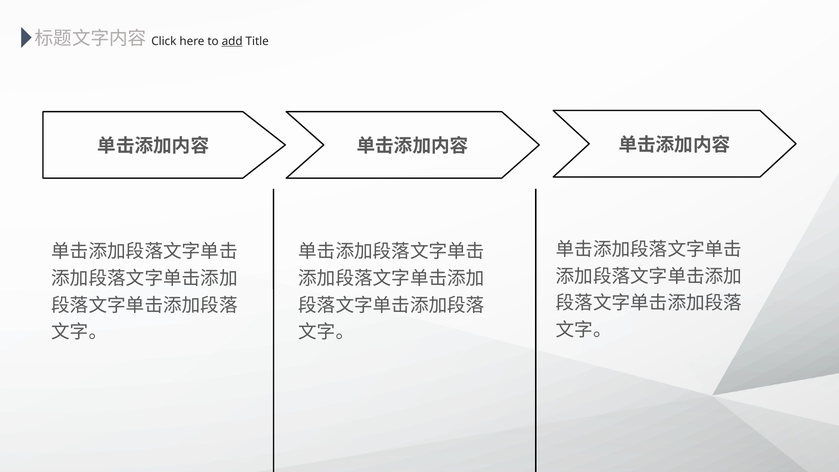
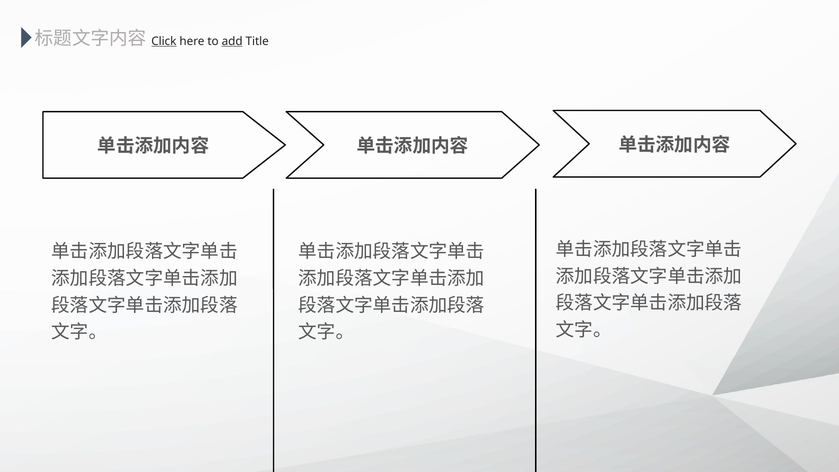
Click underline: none -> present
